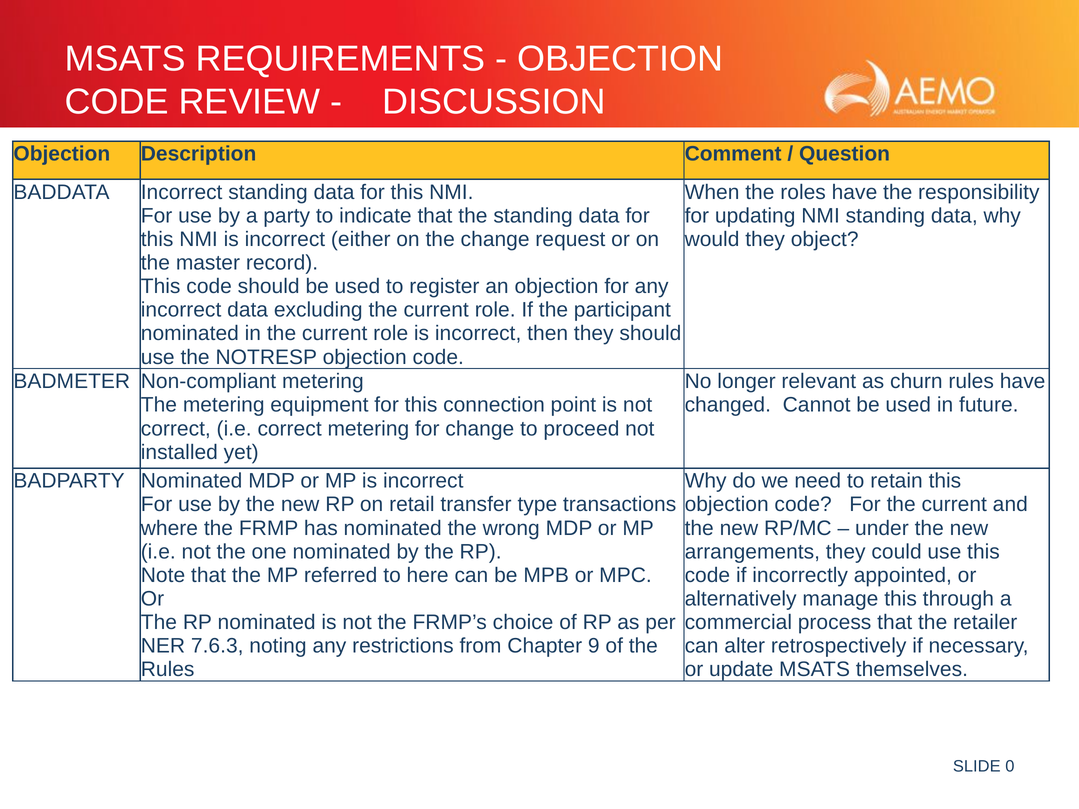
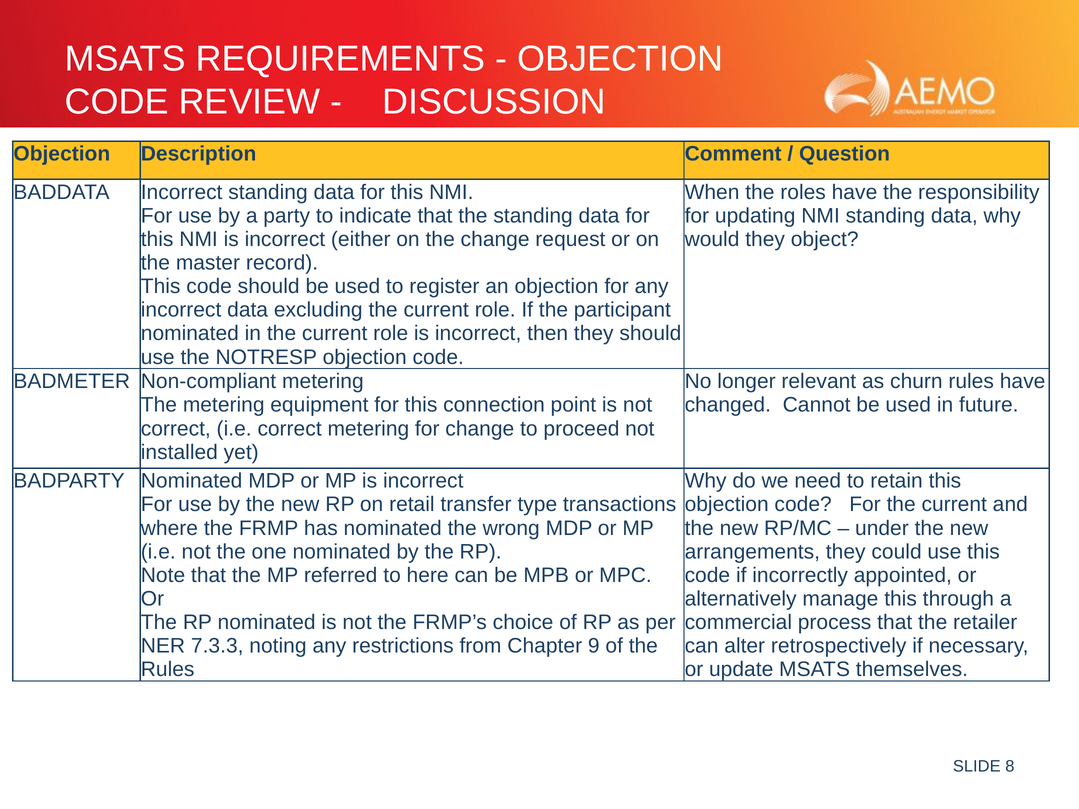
7.6.3: 7.6.3 -> 7.3.3
0: 0 -> 8
